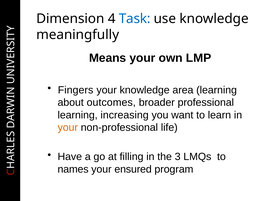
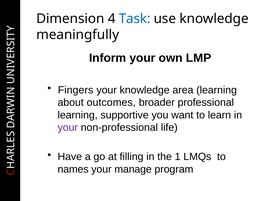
Means: Means -> Inform
increasing: increasing -> supportive
your at (68, 128) colour: orange -> purple
3: 3 -> 1
ensured: ensured -> manage
